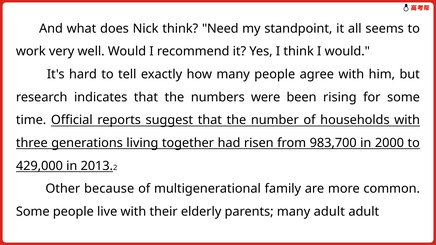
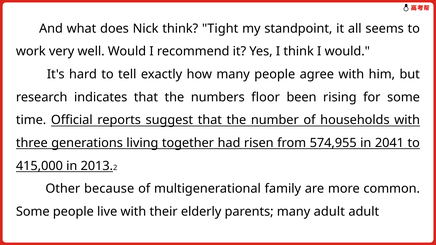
Need: Need -> Tight
were: were -> floor
983,700: 983,700 -> 574,955
2000: 2000 -> 2041
429,000: 429,000 -> 415,000
